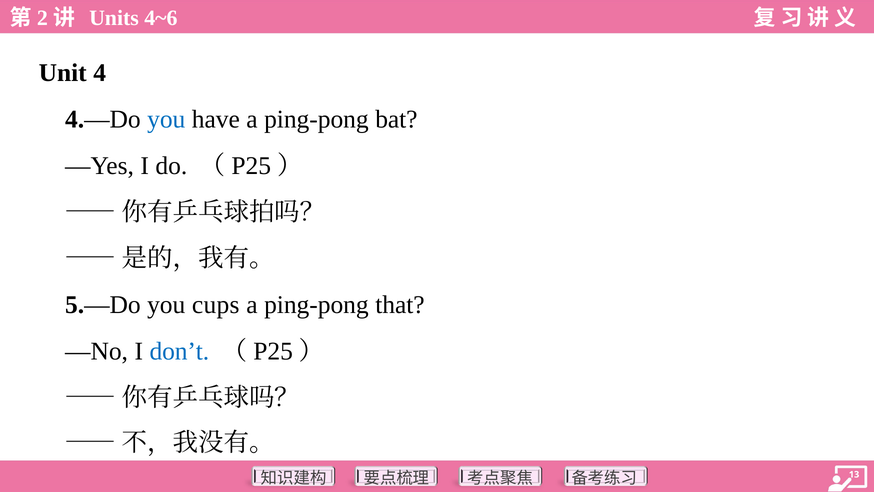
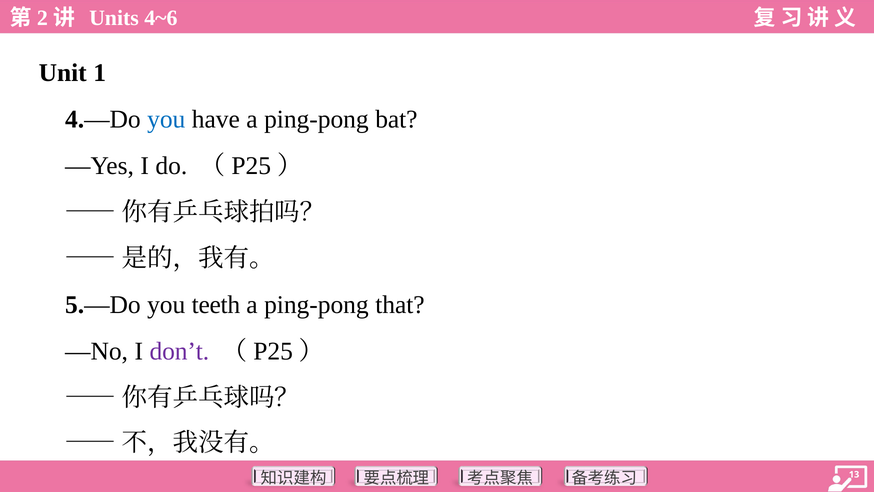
4: 4 -> 1
cups: cups -> teeth
don’t colour: blue -> purple
